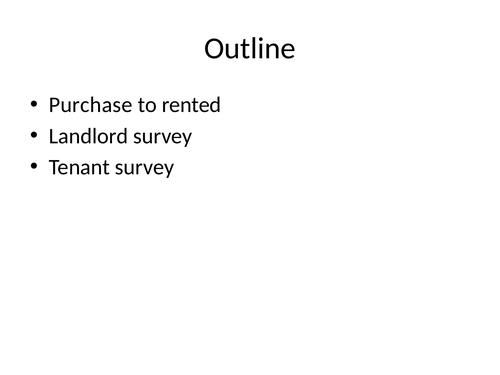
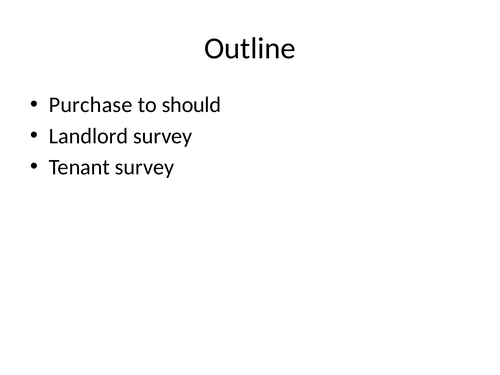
rented: rented -> should
